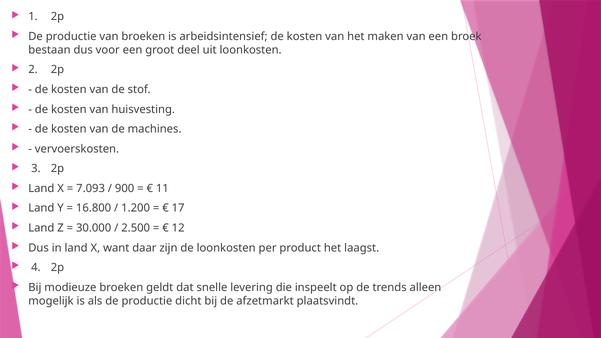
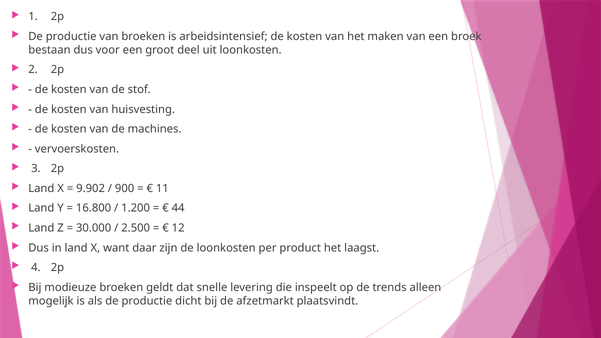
7.093: 7.093 -> 9.902
17: 17 -> 44
